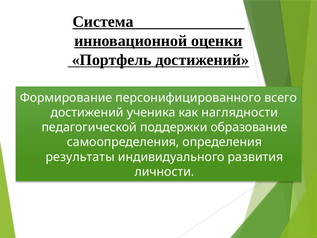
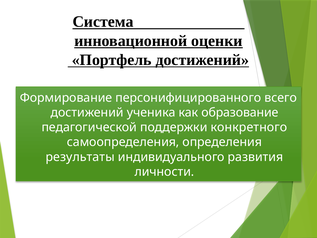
наглядности: наглядности -> образование
образование: образование -> конкретного
